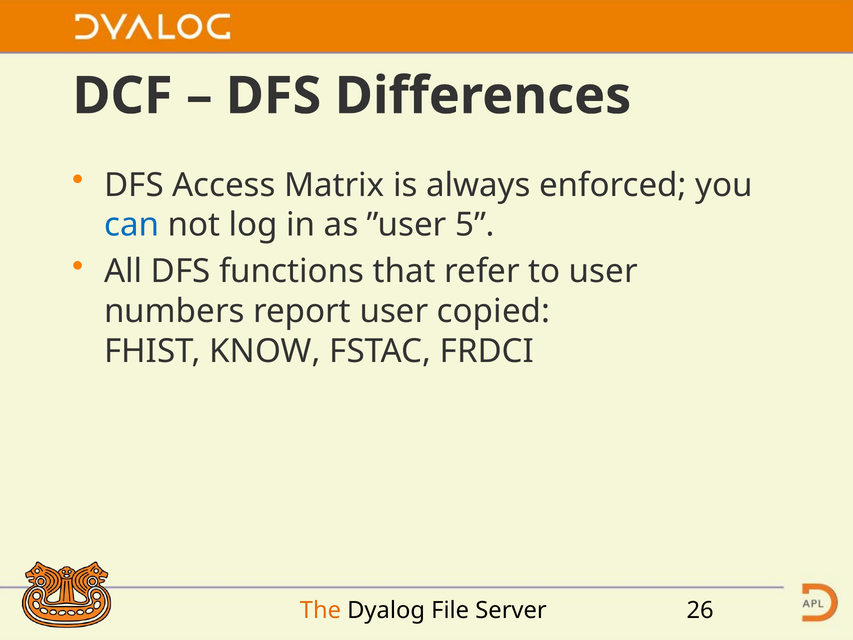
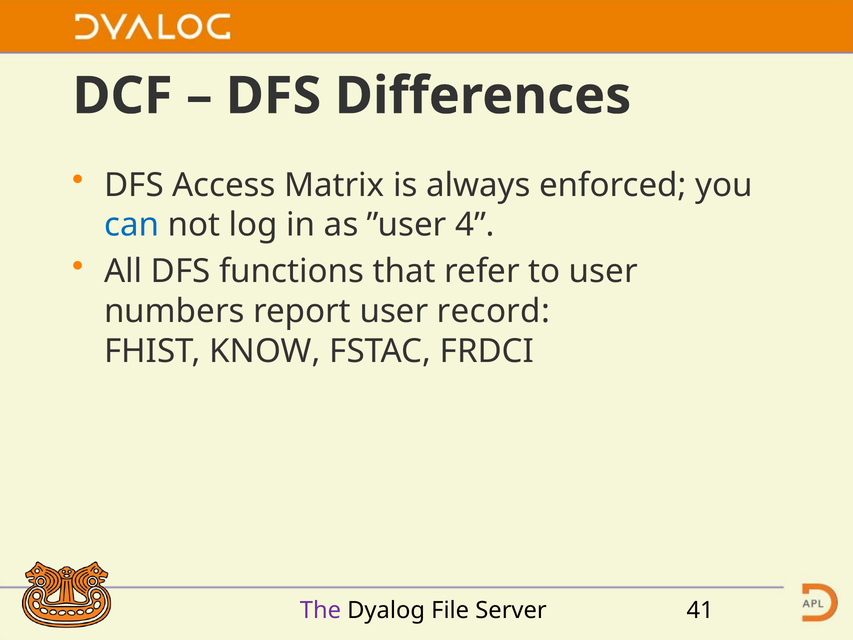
5: 5 -> 4
copied: copied -> record
The colour: orange -> purple
26: 26 -> 41
